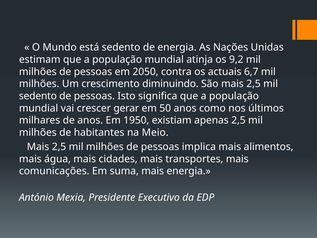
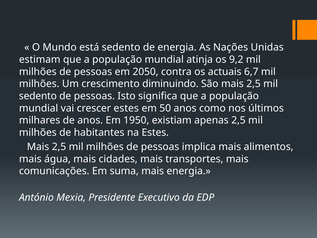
crescer gerar: gerar -> estes
na Meio: Meio -> Estes
